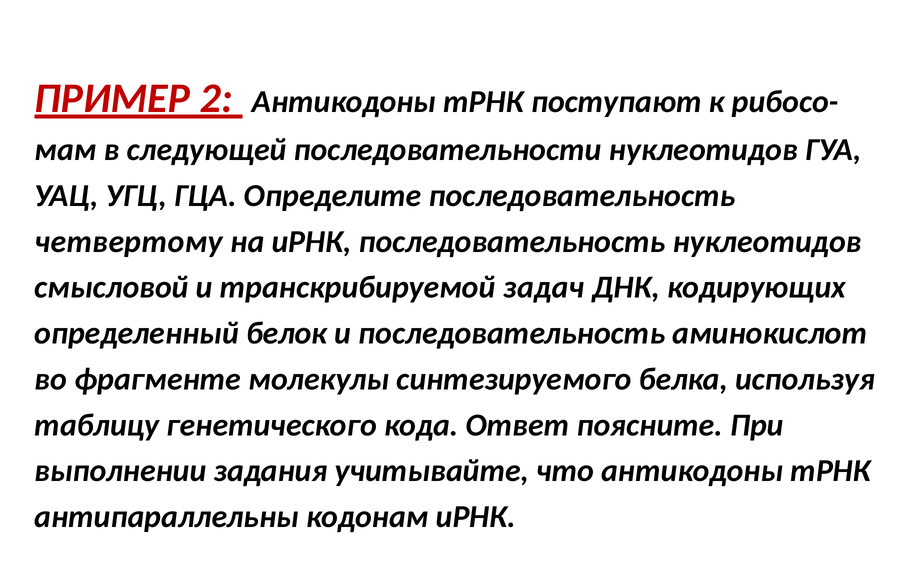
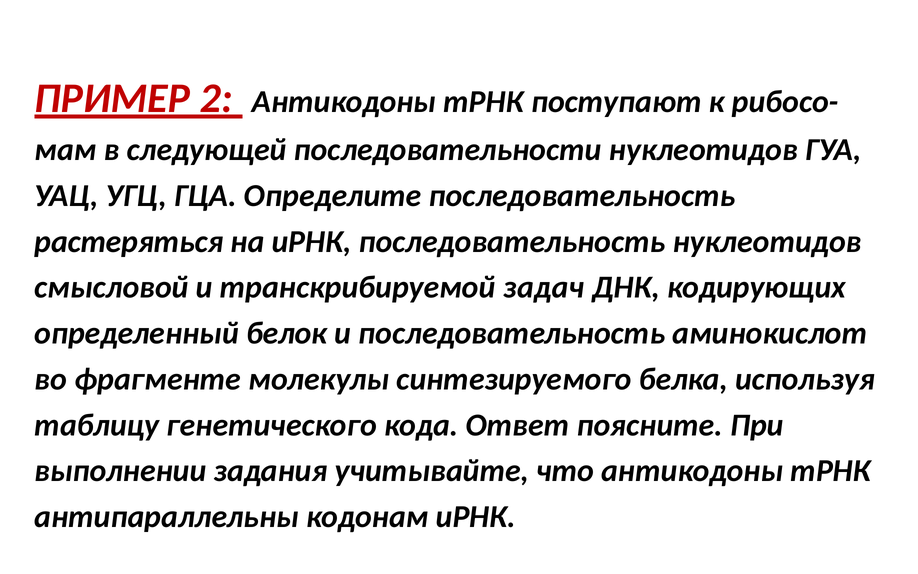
четвертому: четвертому -> растеряться
